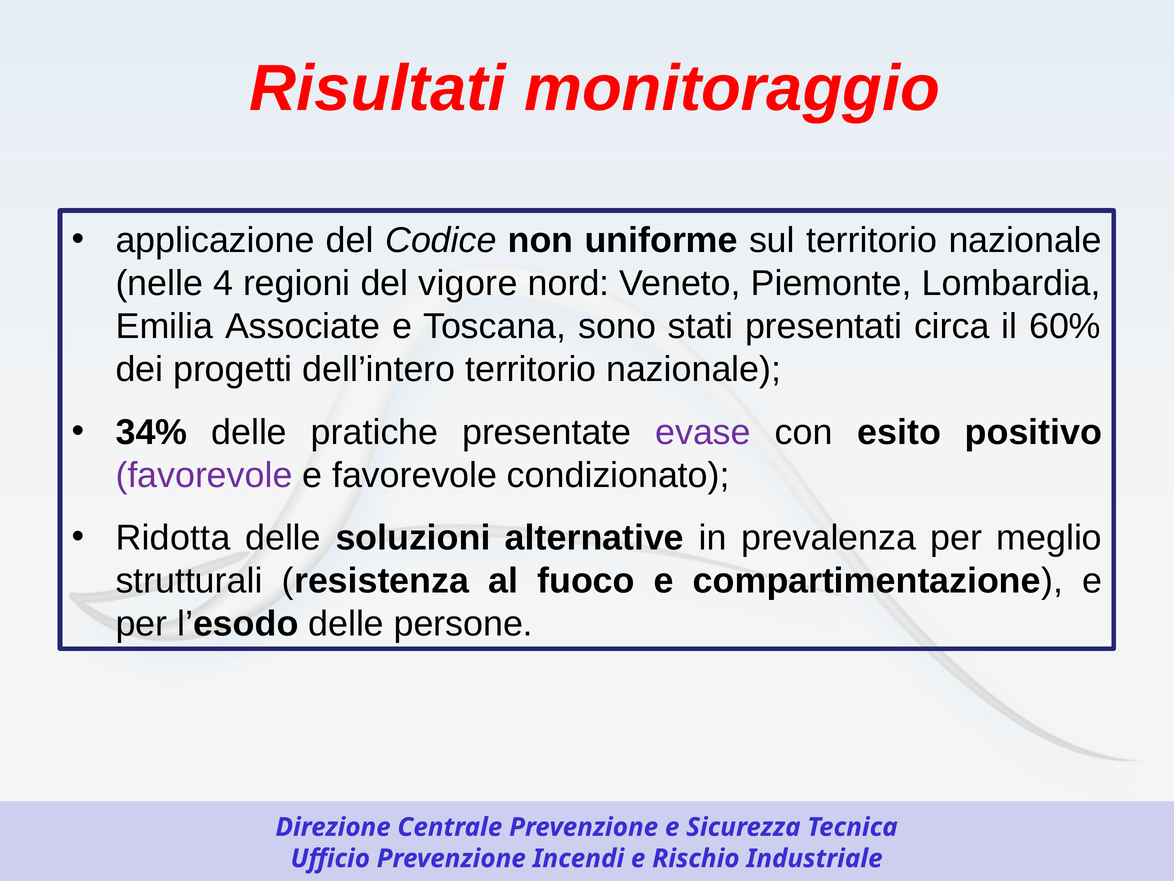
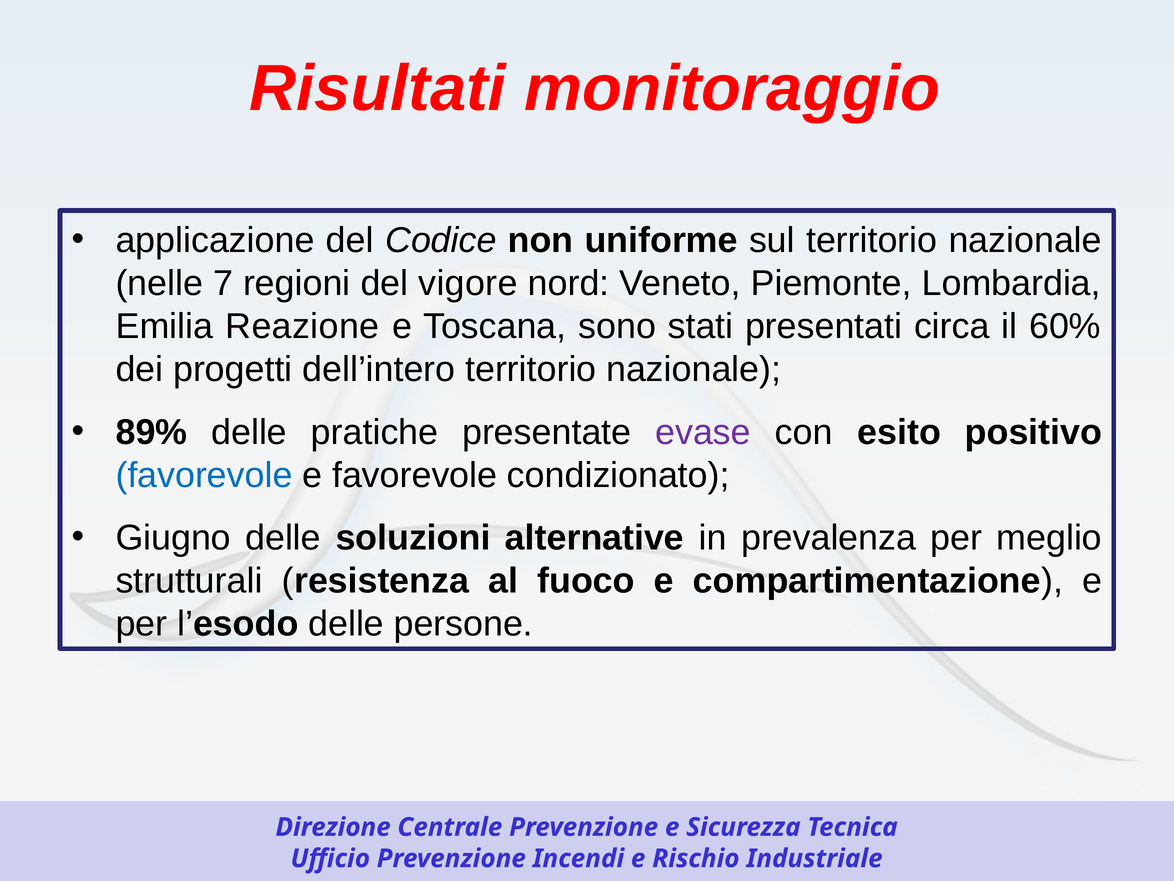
4: 4 -> 7
Associate: Associate -> Reazione
34%: 34% -> 89%
favorevole at (204, 475) colour: purple -> blue
Ridotta: Ridotta -> Giugno
